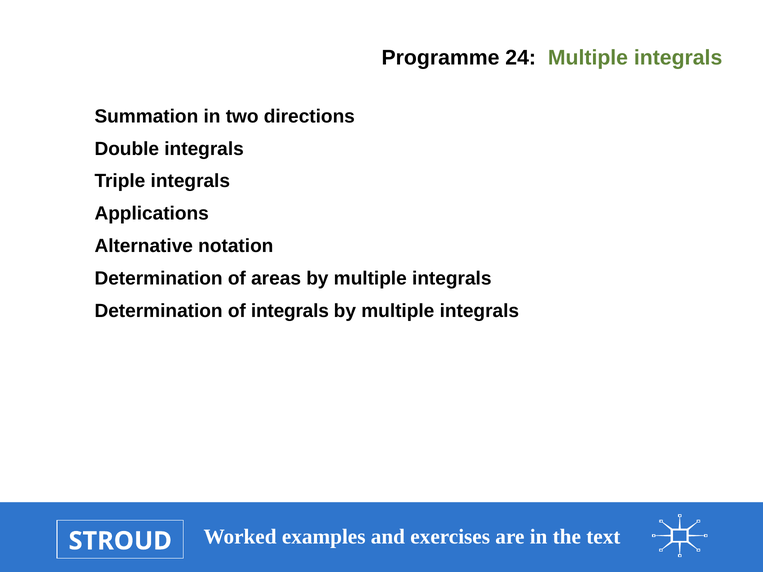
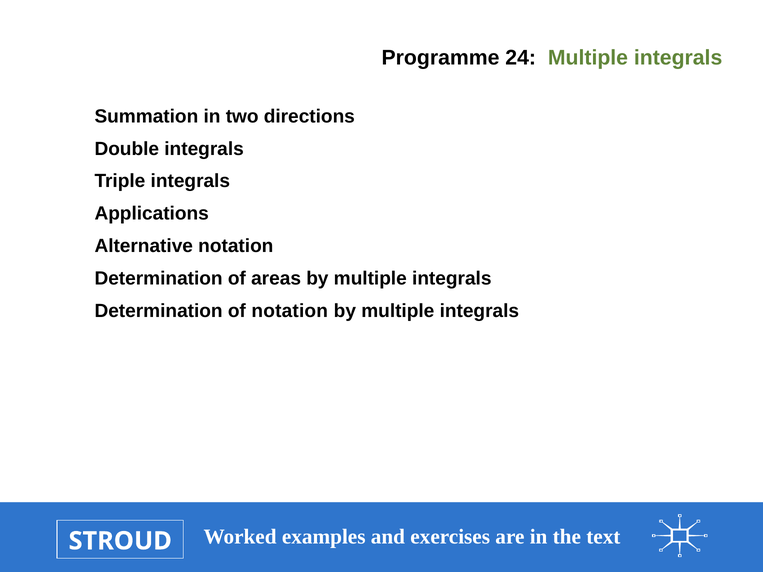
of integrals: integrals -> notation
